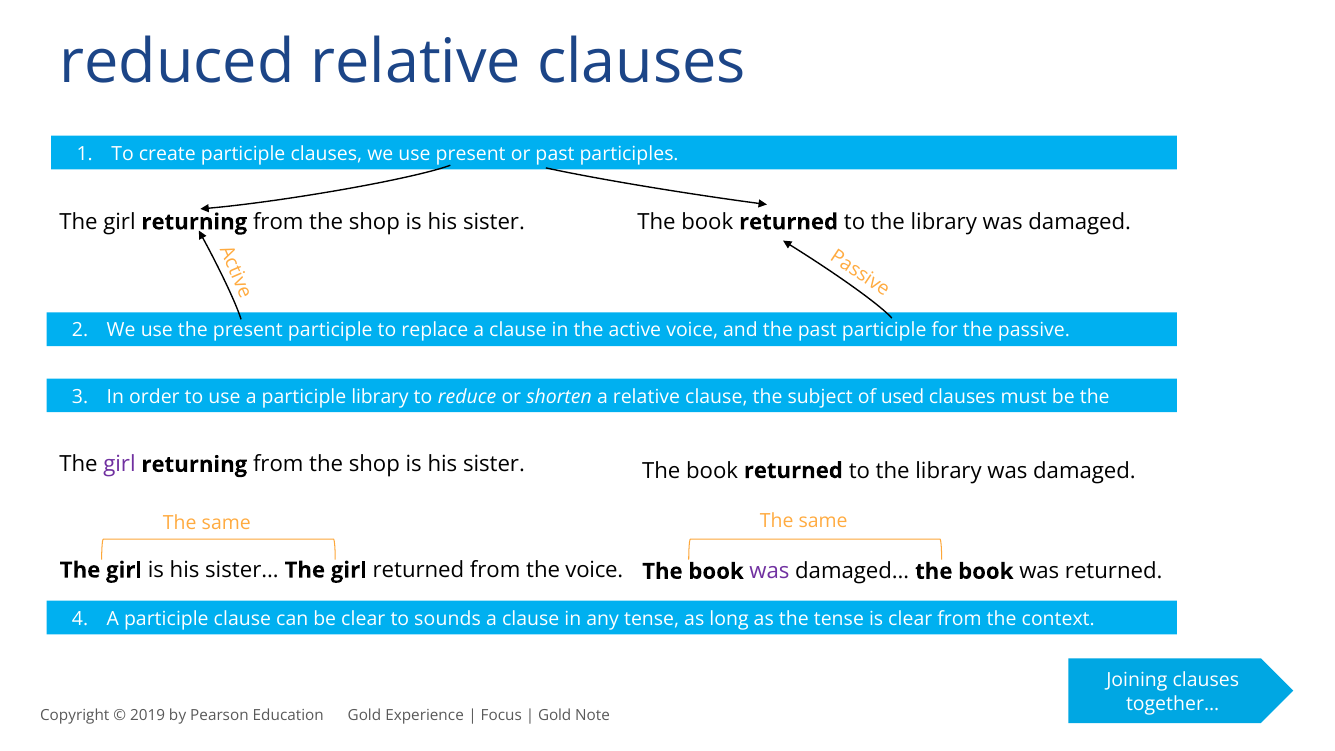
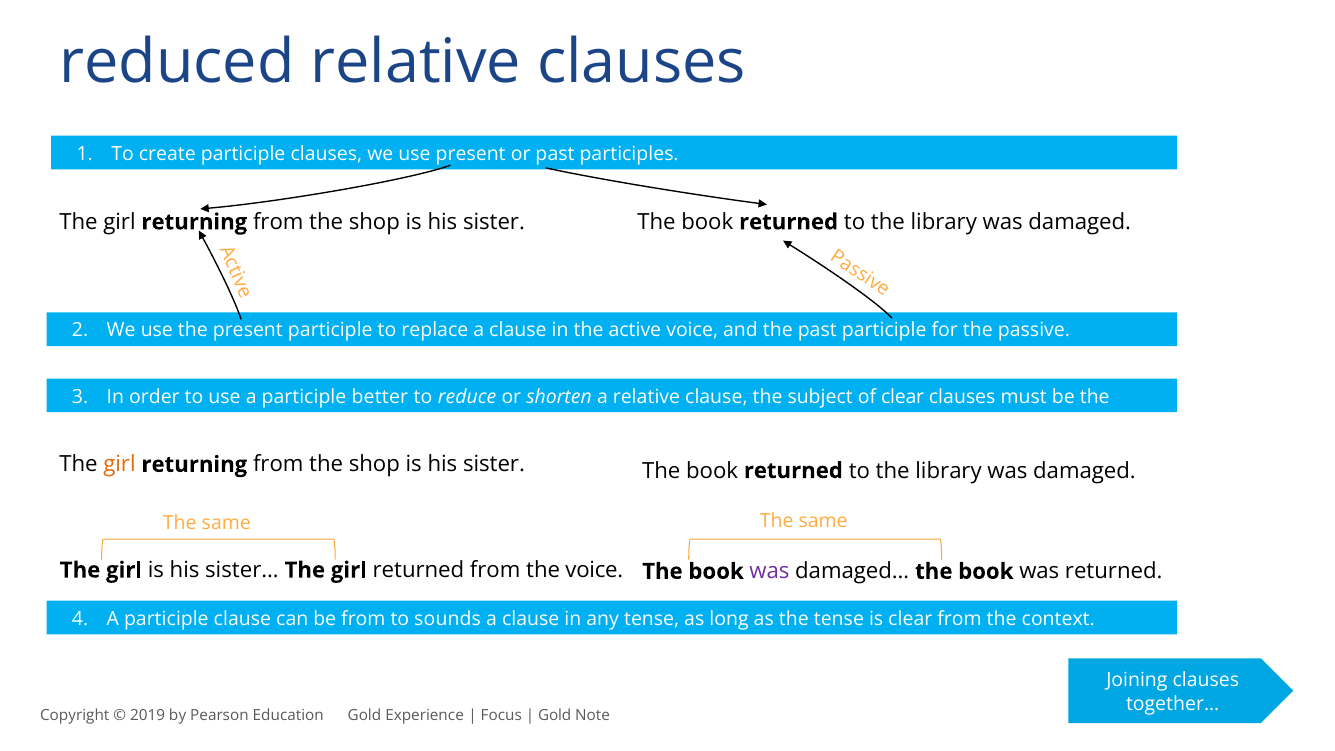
participle library: library -> better
of used: used -> clear
girl at (119, 464) colour: purple -> orange
be clear: clear -> from
